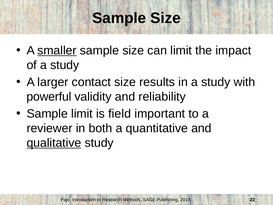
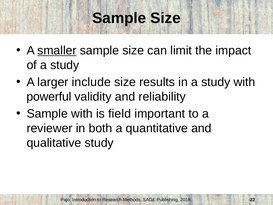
contact: contact -> include
Sample limit: limit -> with
qualitative underline: present -> none
